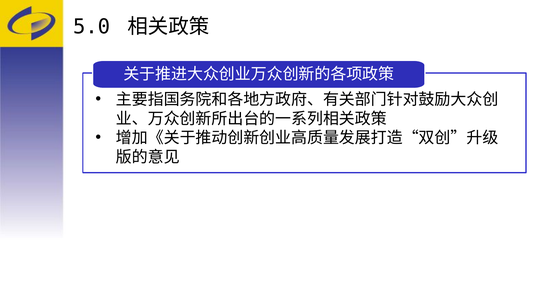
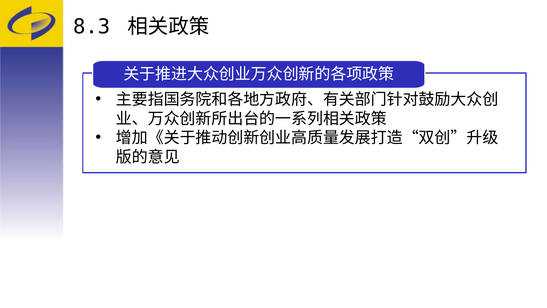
5.0: 5.0 -> 8.3
